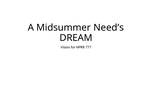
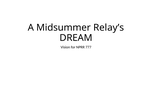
Need’s: Need’s -> Relay’s
